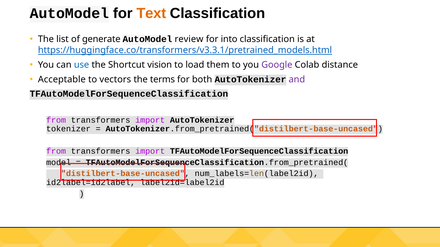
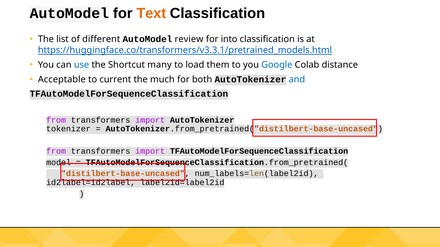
generate: generate -> different
vision: vision -> many
Google colour: purple -> blue
vectors: vectors -> current
terms: terms -> much
and colour: purple -> blue
